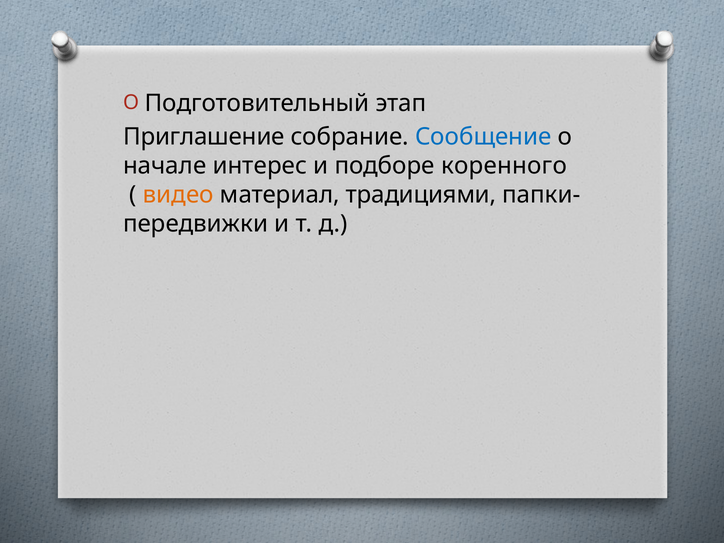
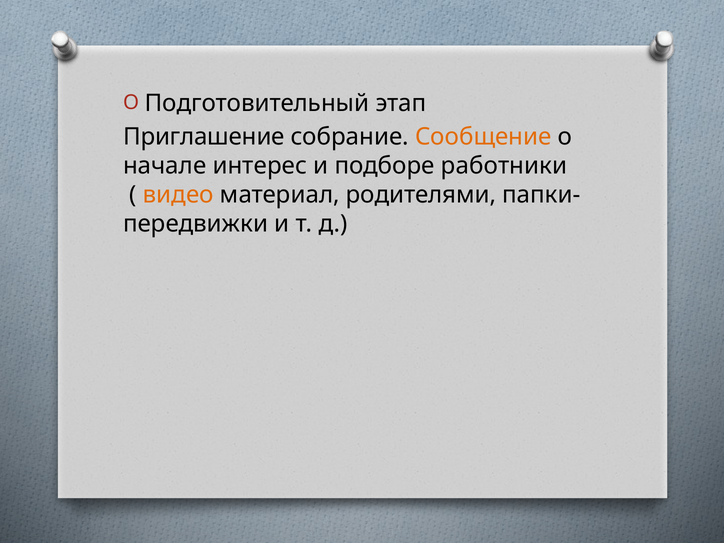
Сообщение colour: blue -> orange
коренного: коренного -> работники
традициями: традициями -> родителями
